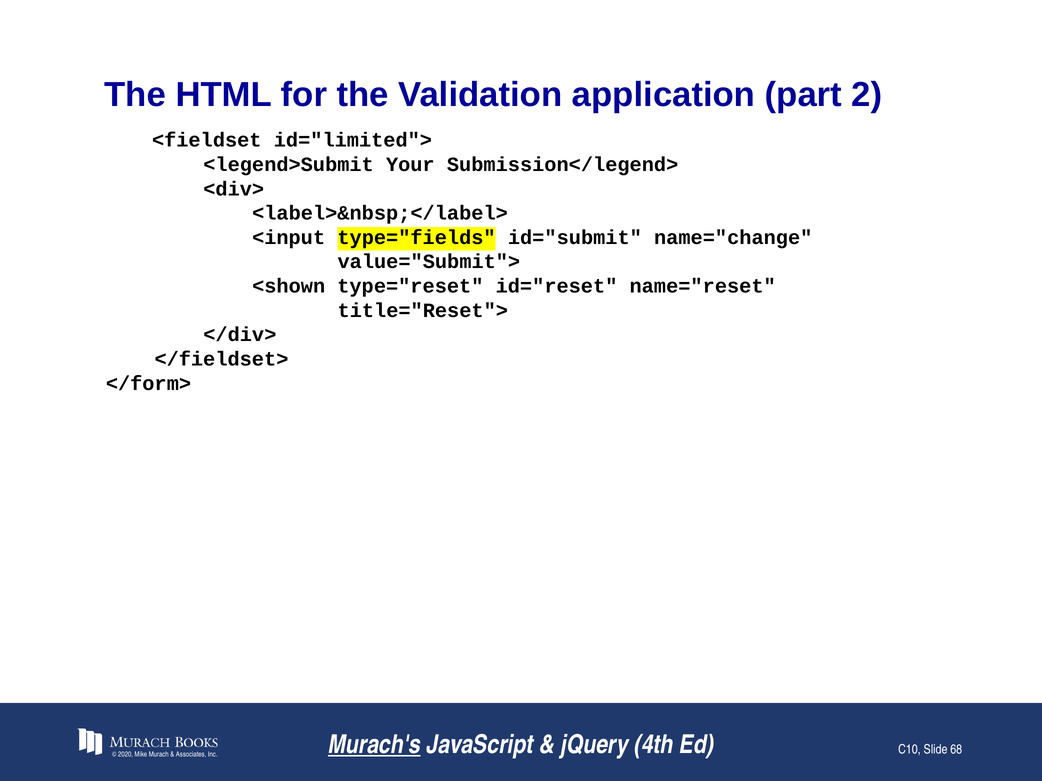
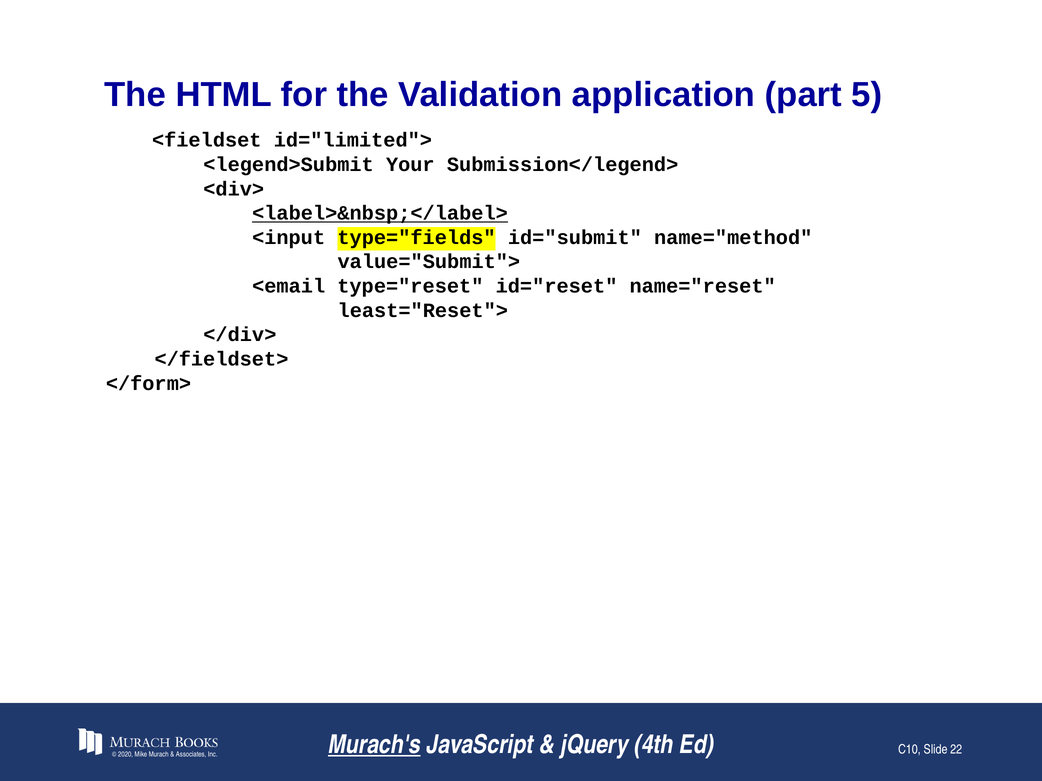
2: 2 -> 5
<label>&nbsp;</label> underline: none -> present
name="change: name="change -> name="method
<shown: <shown -> <email
title="Reset">: title="Reset"> -> least="Reset">
68: 68 -> 22
